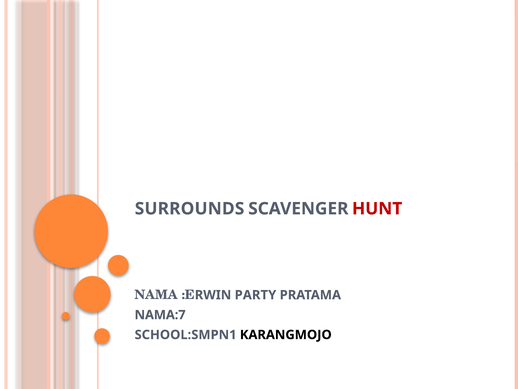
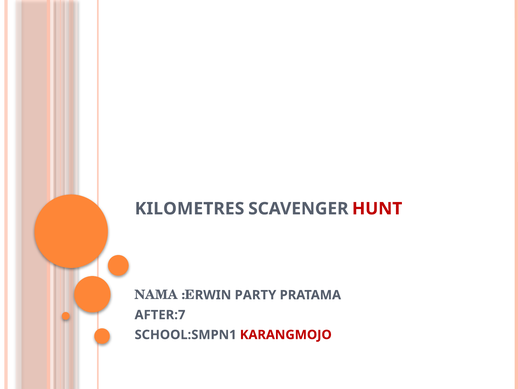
SURROUNDS: SURROUNDS -> KILOMETRES
NAMA:7: NAMA:7 -> AFTER:7
KARANGMOJO colour: black -> red
